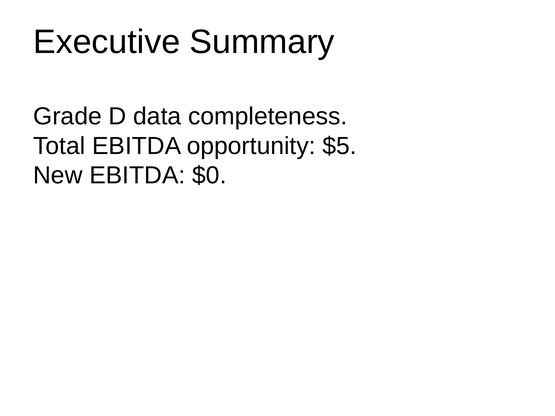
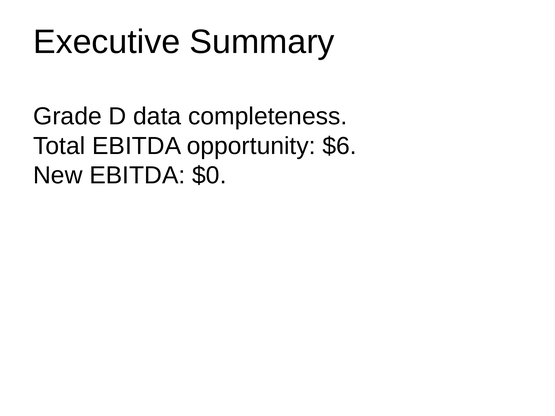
$5: $5 -> $6
